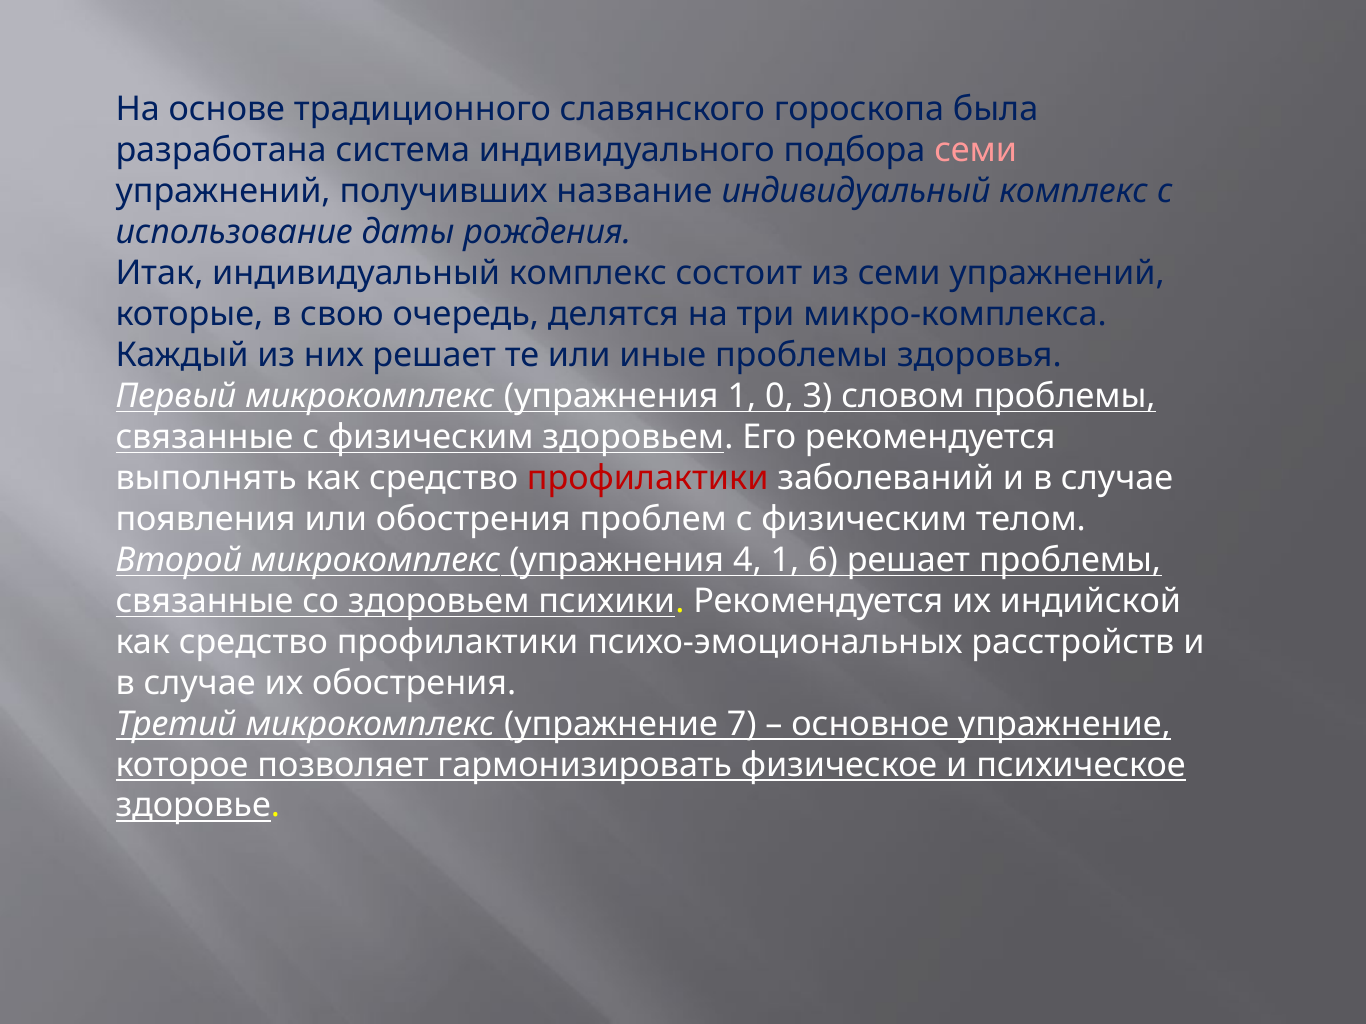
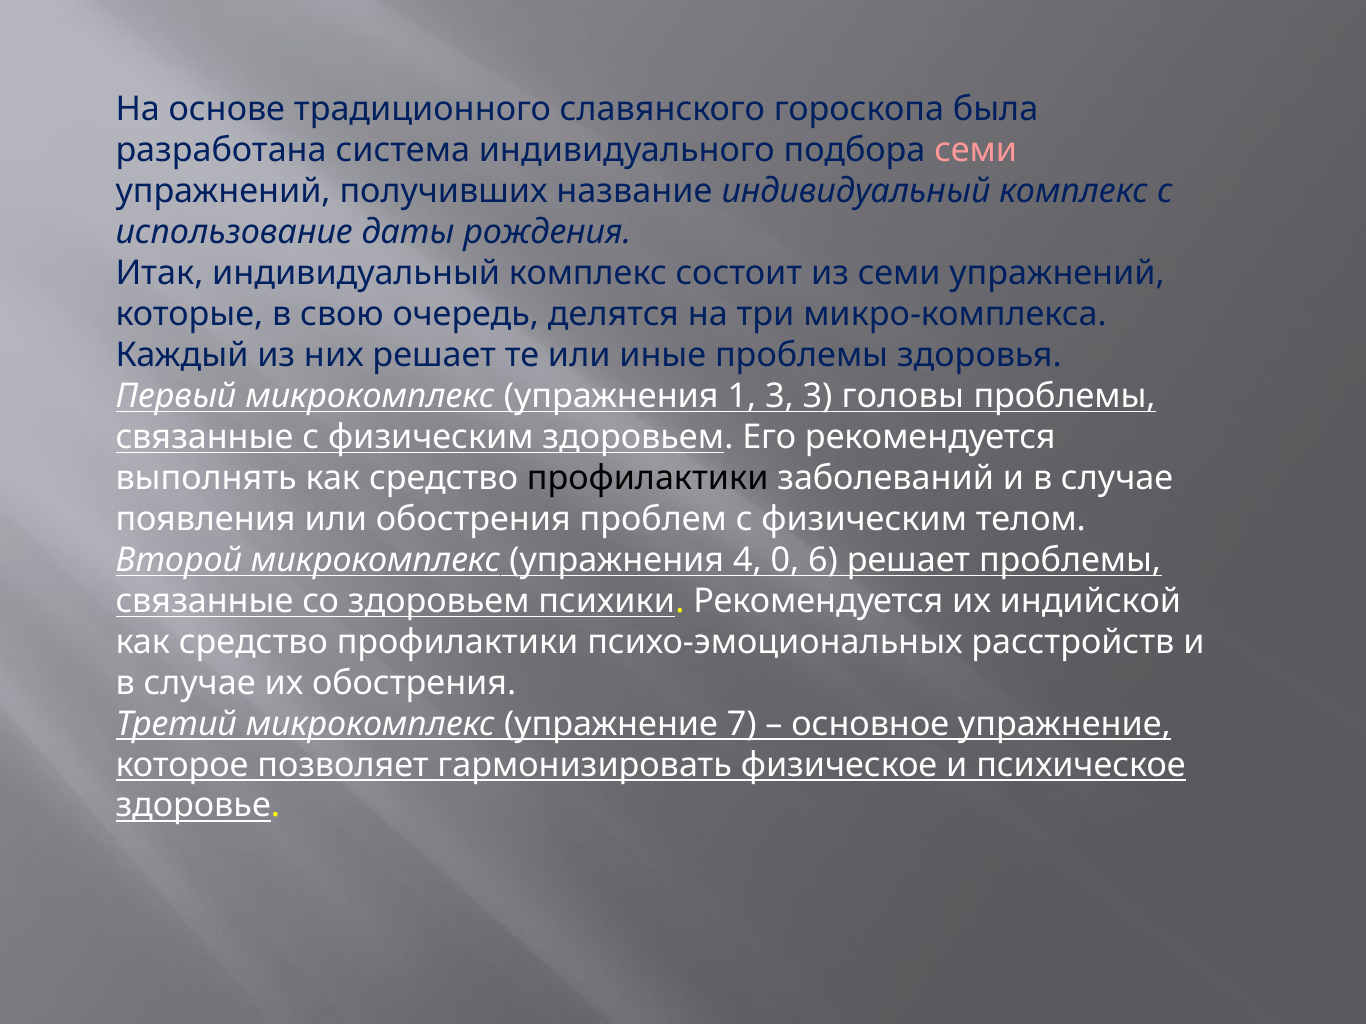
1 0: 0 -> 3
словом: словом -> головы
профилактики at (648, 478) colour: red -> black
4 1: 1 -> 0
